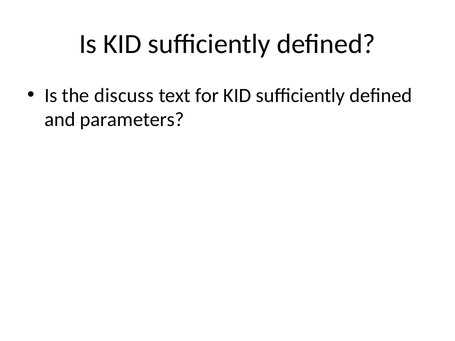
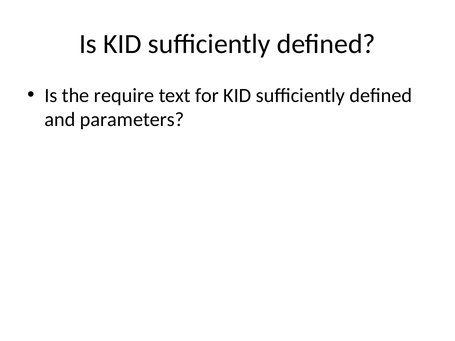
discuss: discuss -> require
